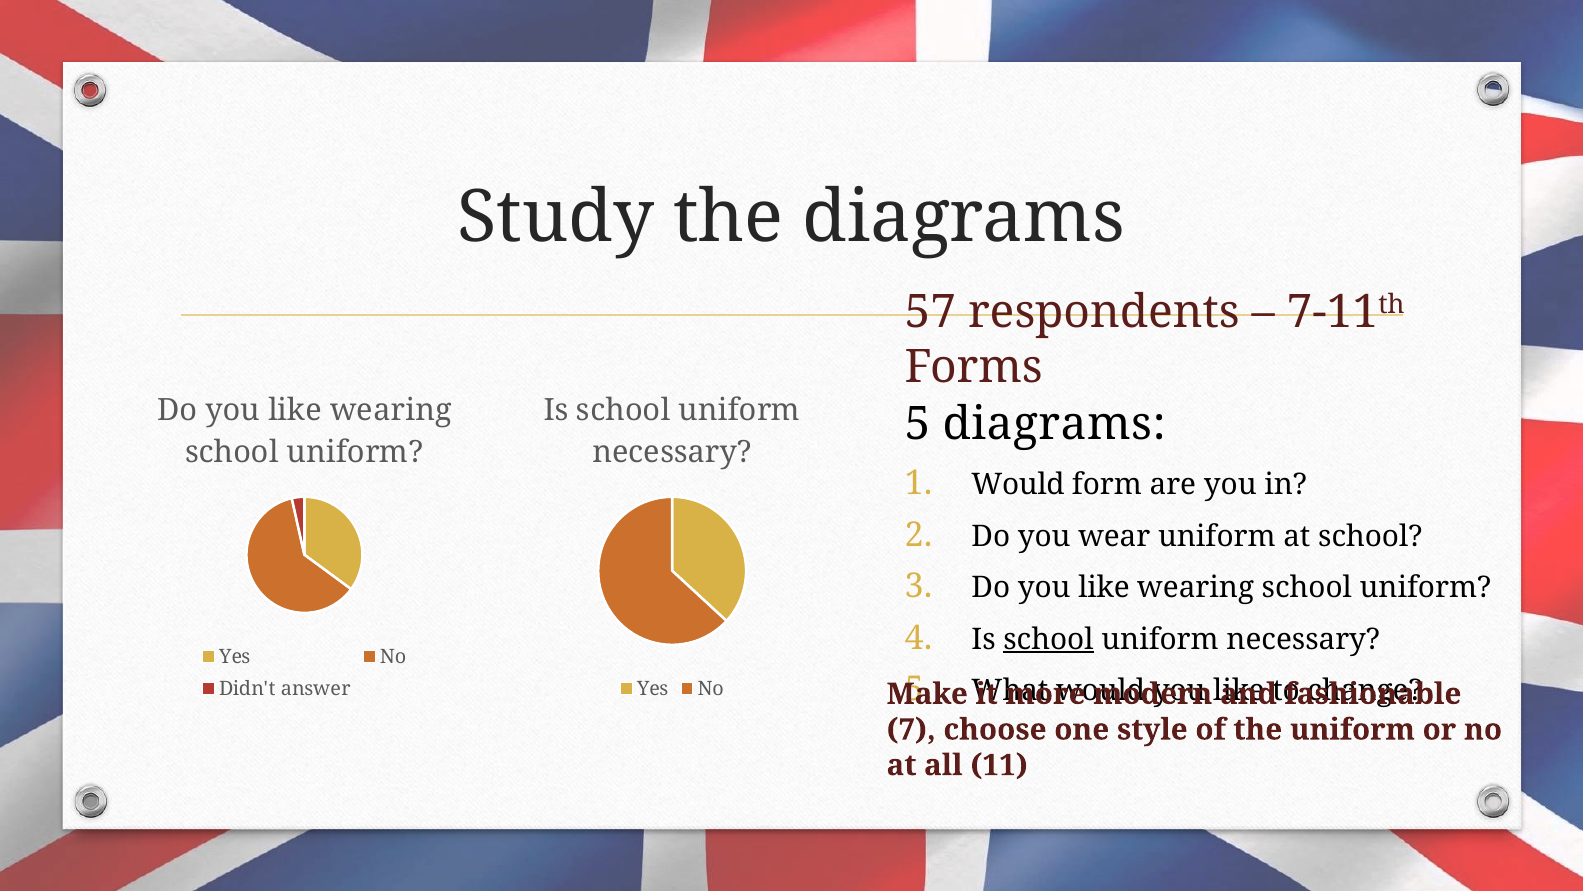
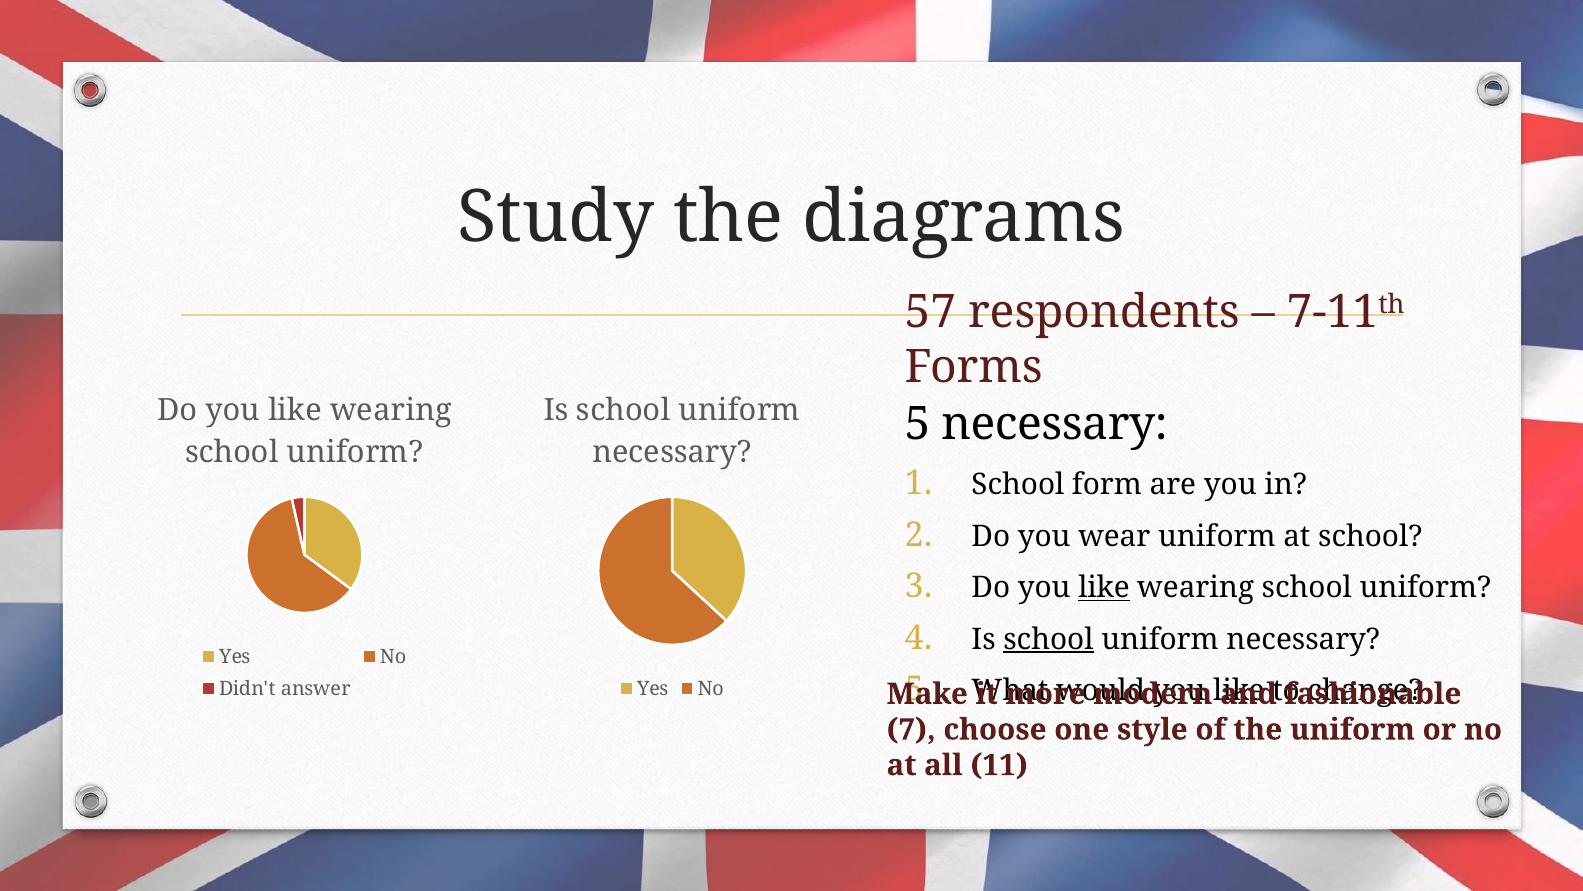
5 diagrams: diagrams -> necessary
Would at (1018, 484): Would -> School
like at (1104, 587) underline: none -> present
